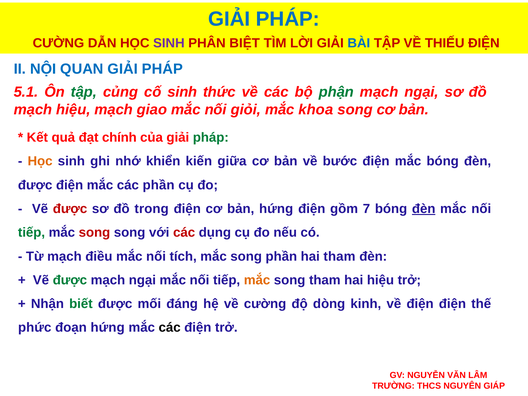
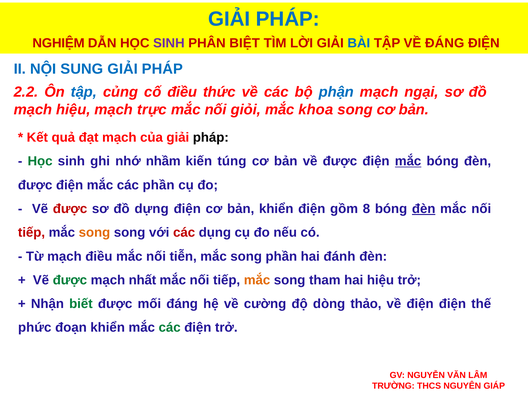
CƯỜNG at (58, 43): CƯỜNG -> NGHIỆM
VỀ THIẾU: THIẾU -> ĐÁNG
QUAN: QUAN -> SUNG
5.1: 5.1 -> 2.2
tập at (84, 92) colour: green -> blue
cố sinh: sinh -> điều
phận colour: green -> blue
giao: giao -> trực
đạt chính: chính -> mạch
pháp at (211, 138) colour: green -> black
Học at (40, 161) colour: orange -> green
khiển: khiển -> nhầm
giữa: giữa -> túng
về bước: bước -> được
mắc at (408, 161) underline: none -> present
trong: trong -> dựng
bản hứng: hứng -> khiển
7: 7 -> 8
tiếp at (31, 233) colour: green -> red
song at (94, 233) colour: red -> orange
tích: tích -> tiễn
hai tham: tham -> đánh
ngại at (142, 280): ngại -> nhất
kinh: kinh -> thảo
đoạn hứng: hứng -> khiển
các at (170, 328) colour: black -> green
